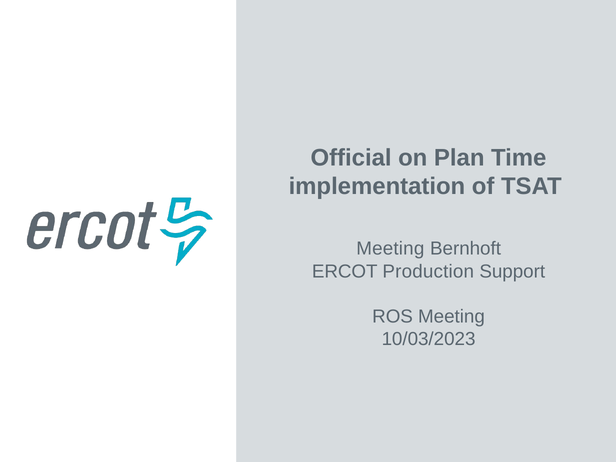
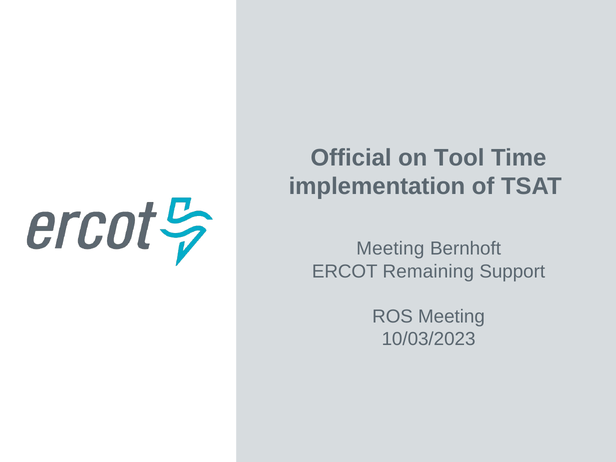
Plan: Plan -> Tool
Production: Production -> Remaining
